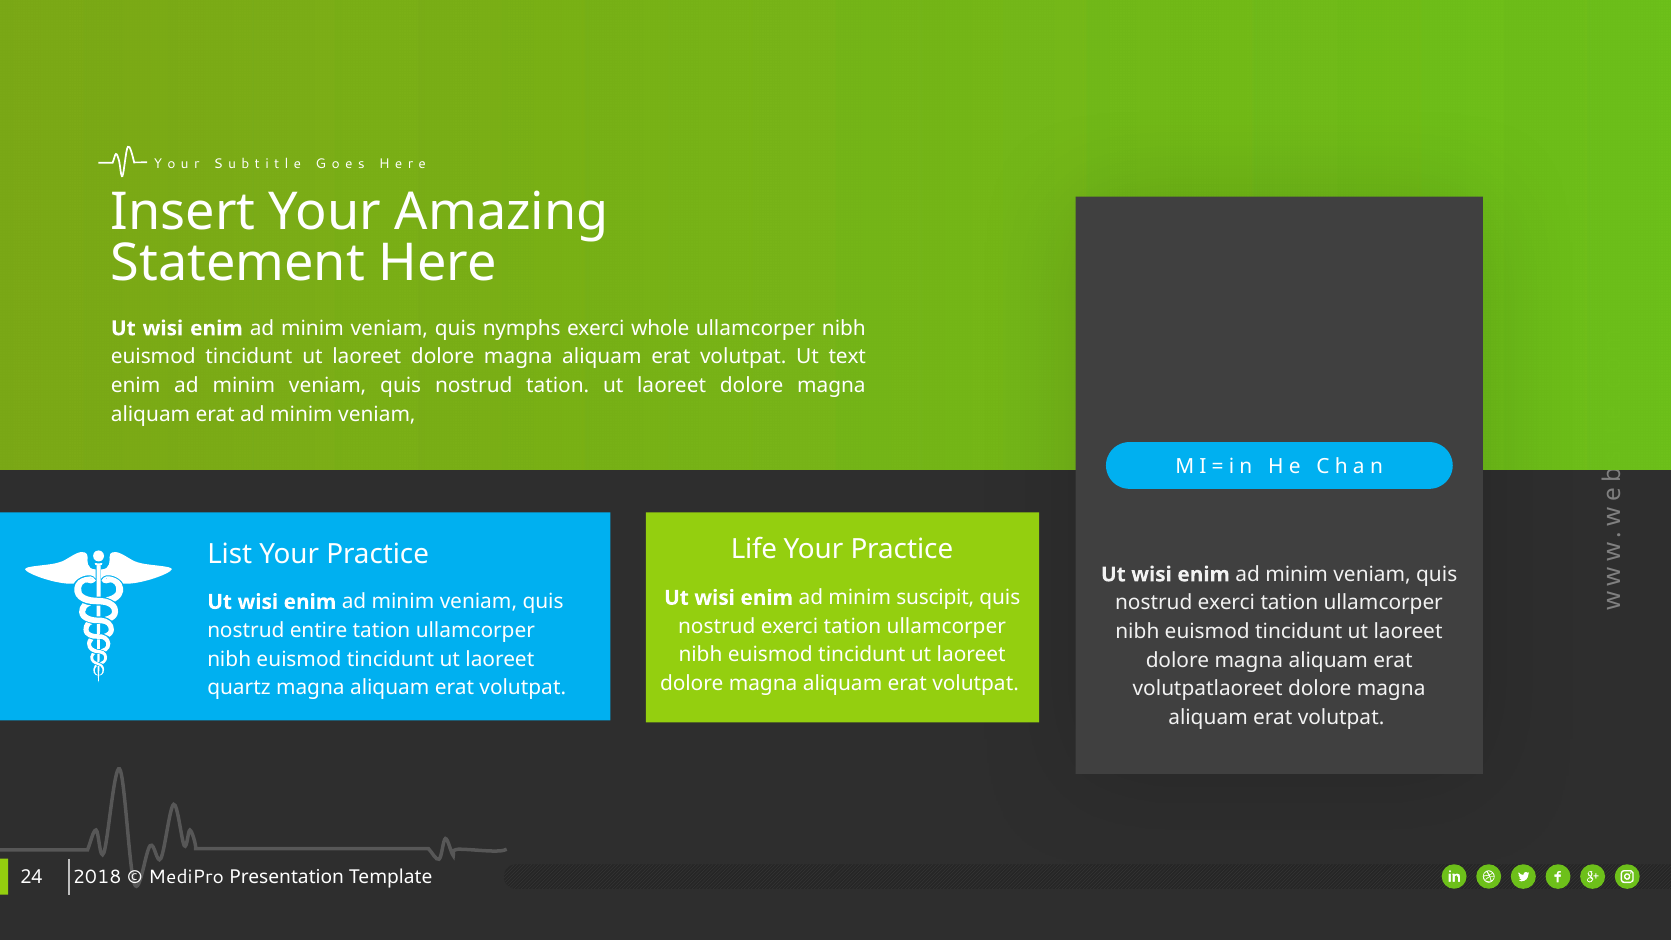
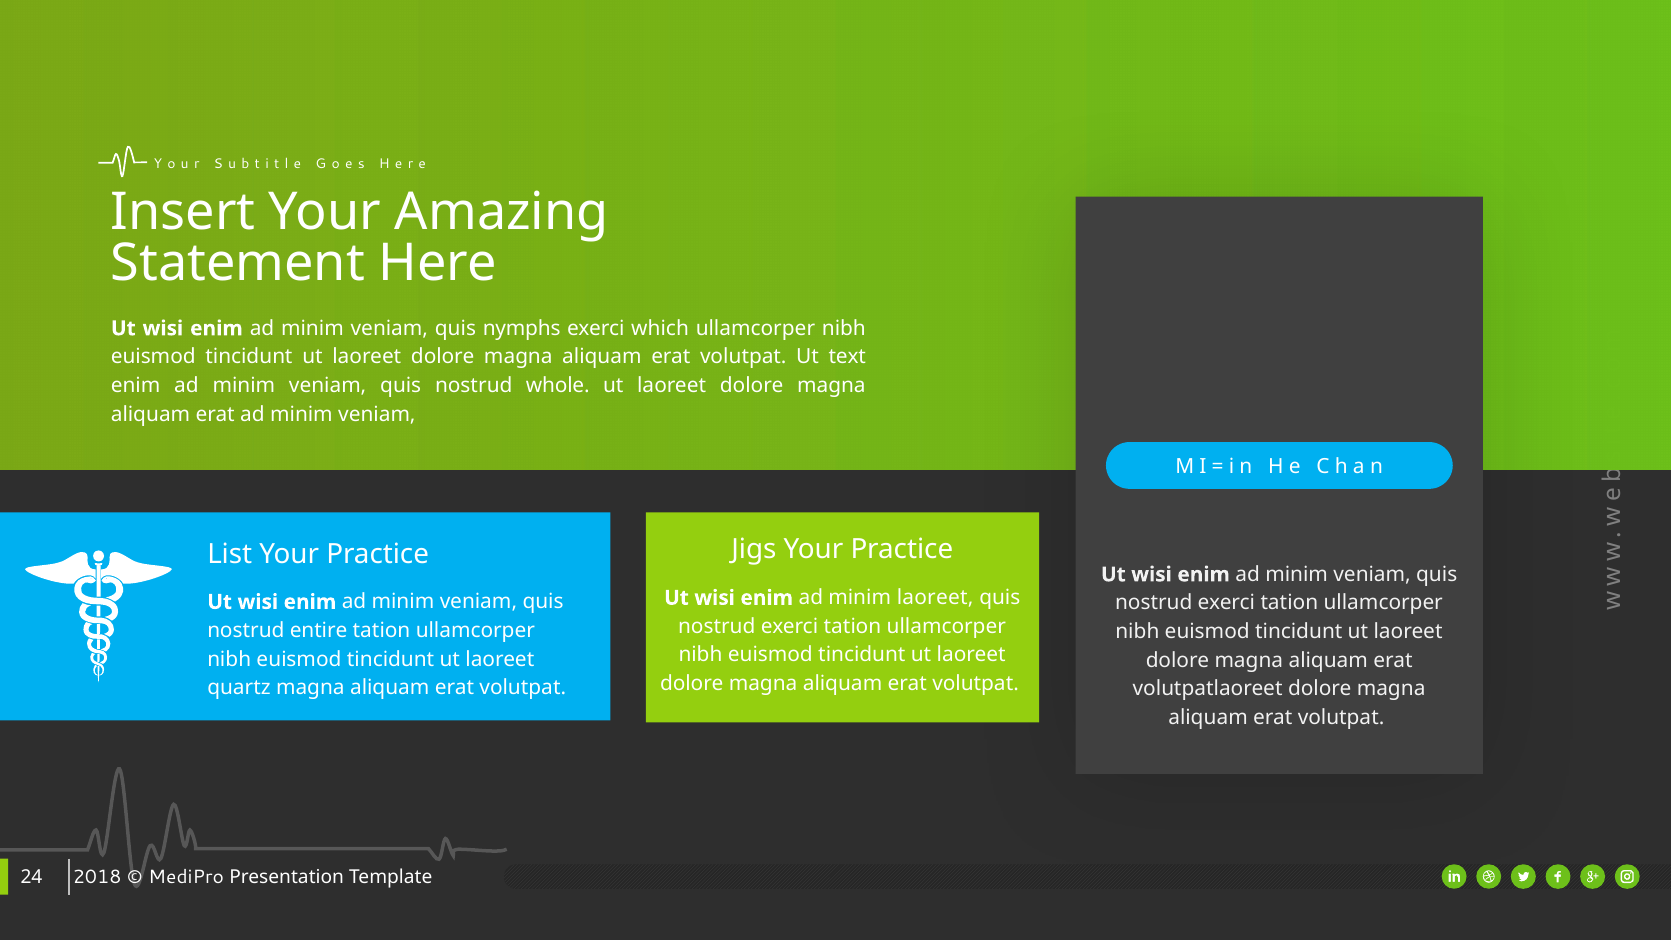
whole: whole -> which
nostrud tation: tation -> whole
Life: Life -> Jigs
minim suscipit: suscipit -> laoreet
